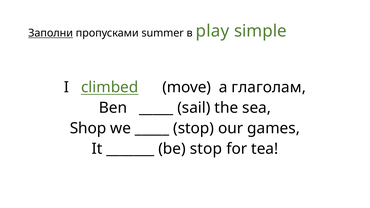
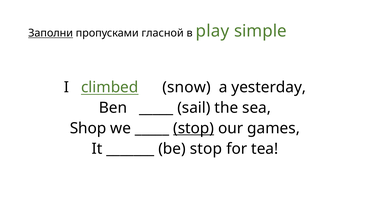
summer: summer -> гласной
move: move -> snow
глаголам: глаголам -> yesterday
stop at (194, 128) underline: none -> present
